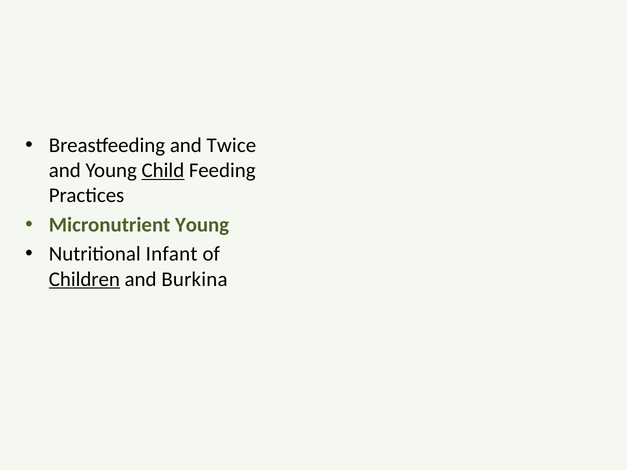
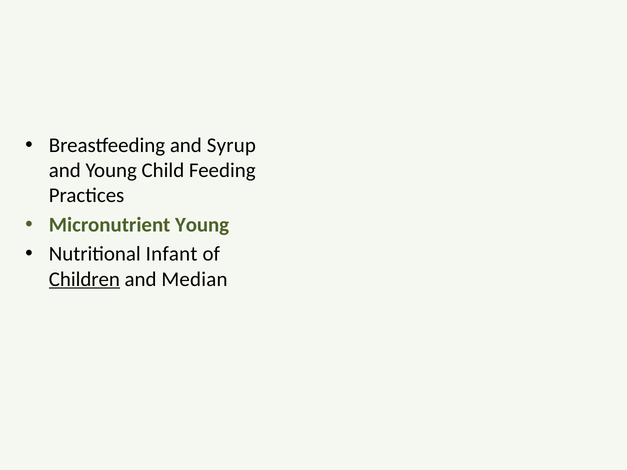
Twice: Twice -> Syrup
Child underline: present -> none
Burkina: Burkina -> Median
